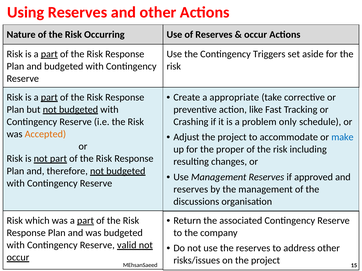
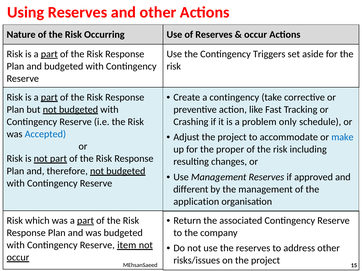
a appropriate: appropriate -> contingency
Accepted colour: orange -> blue
reserves at (191, 190): reserves -> different
discussions: discussions -> application
valid: valid -> item
